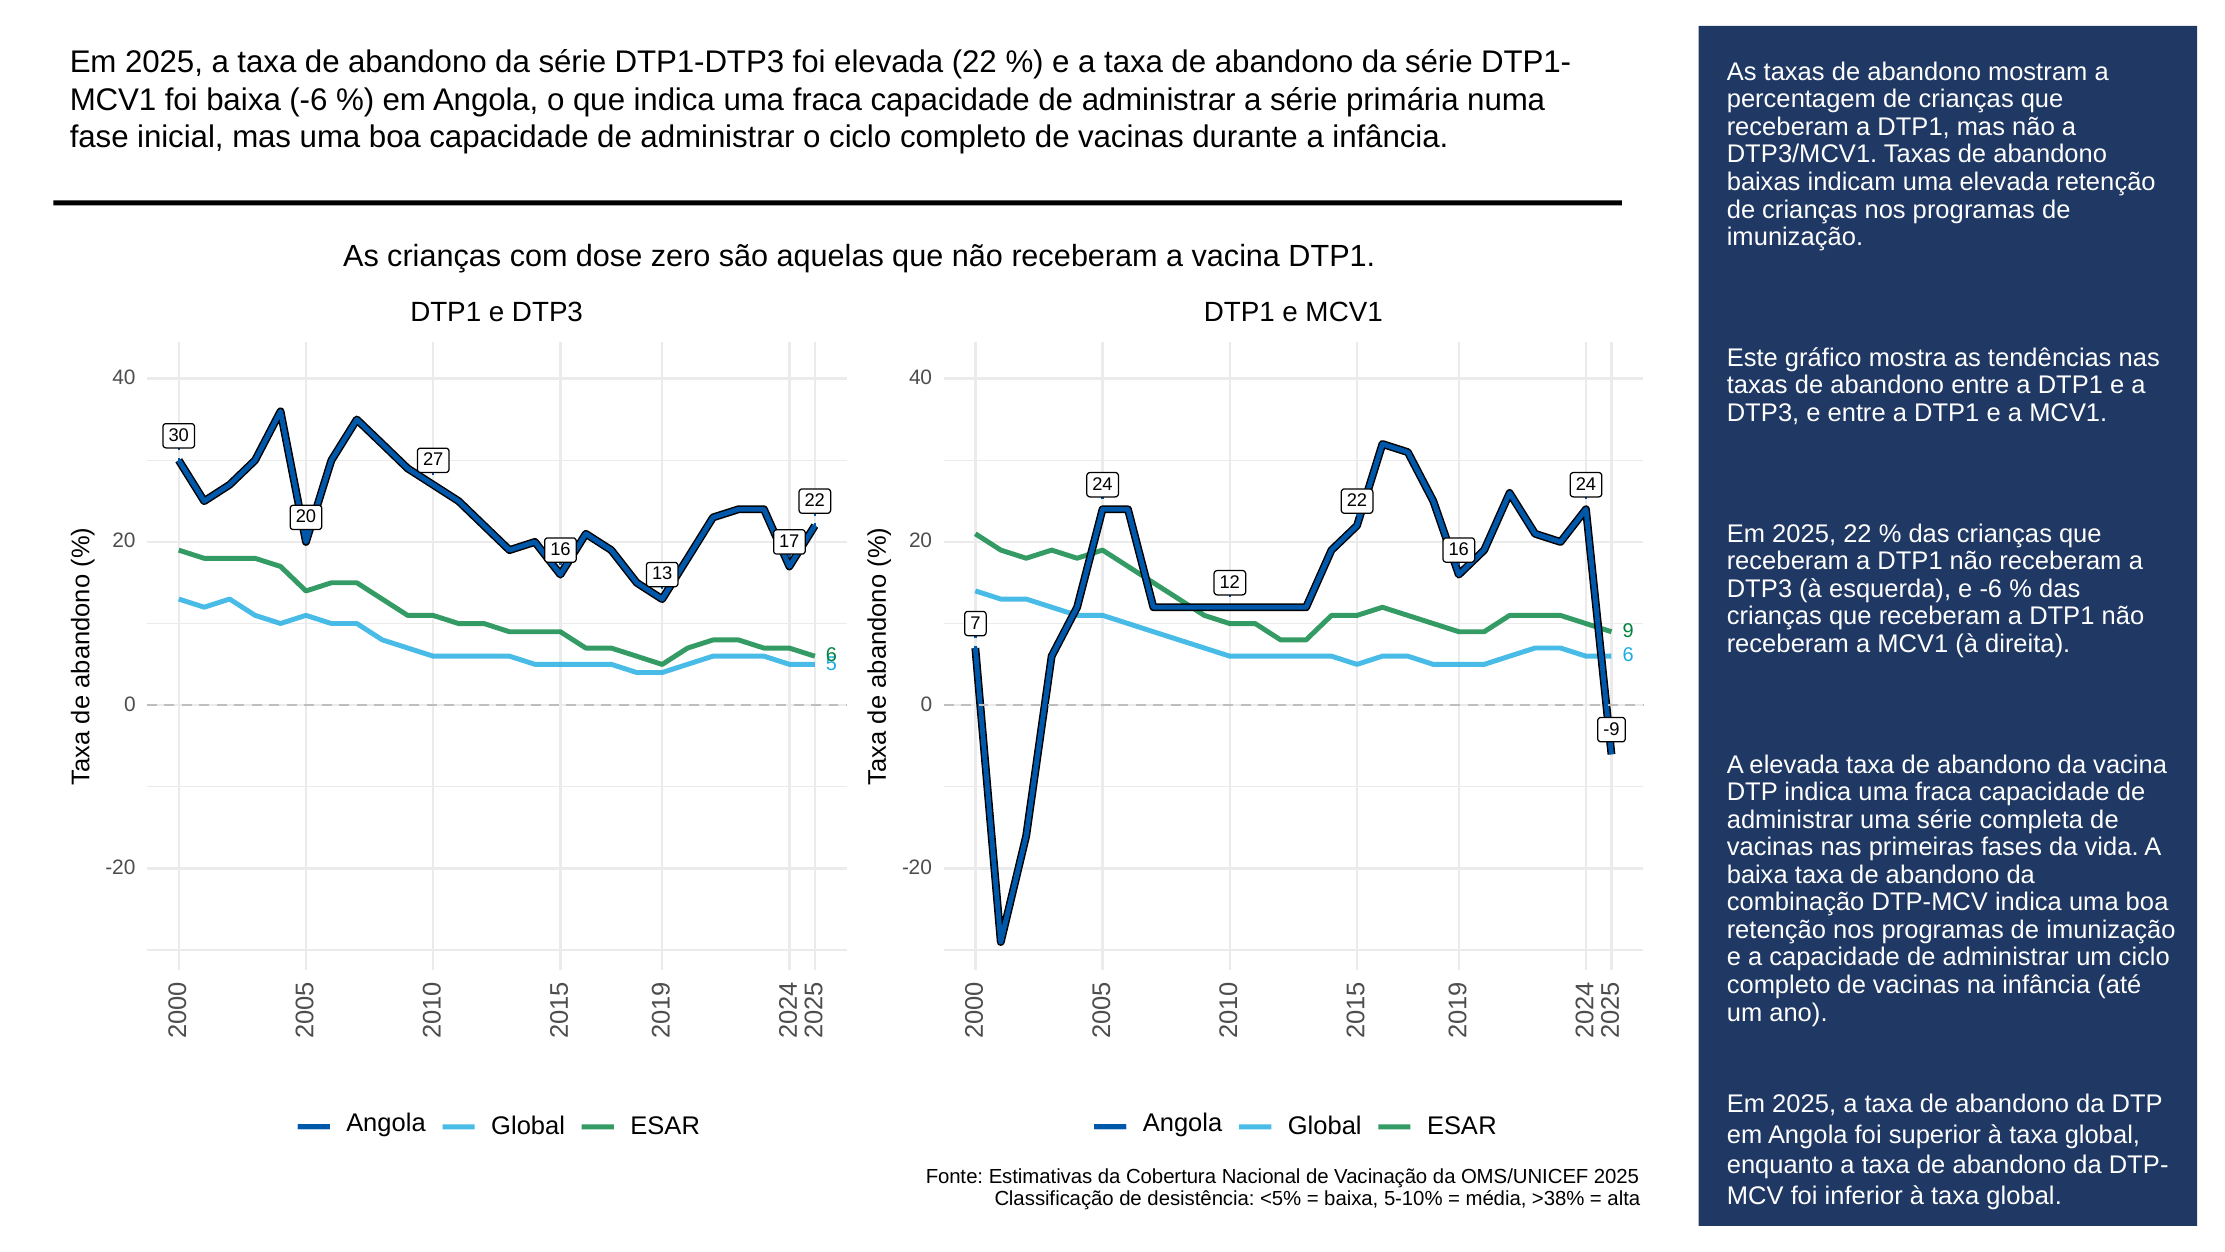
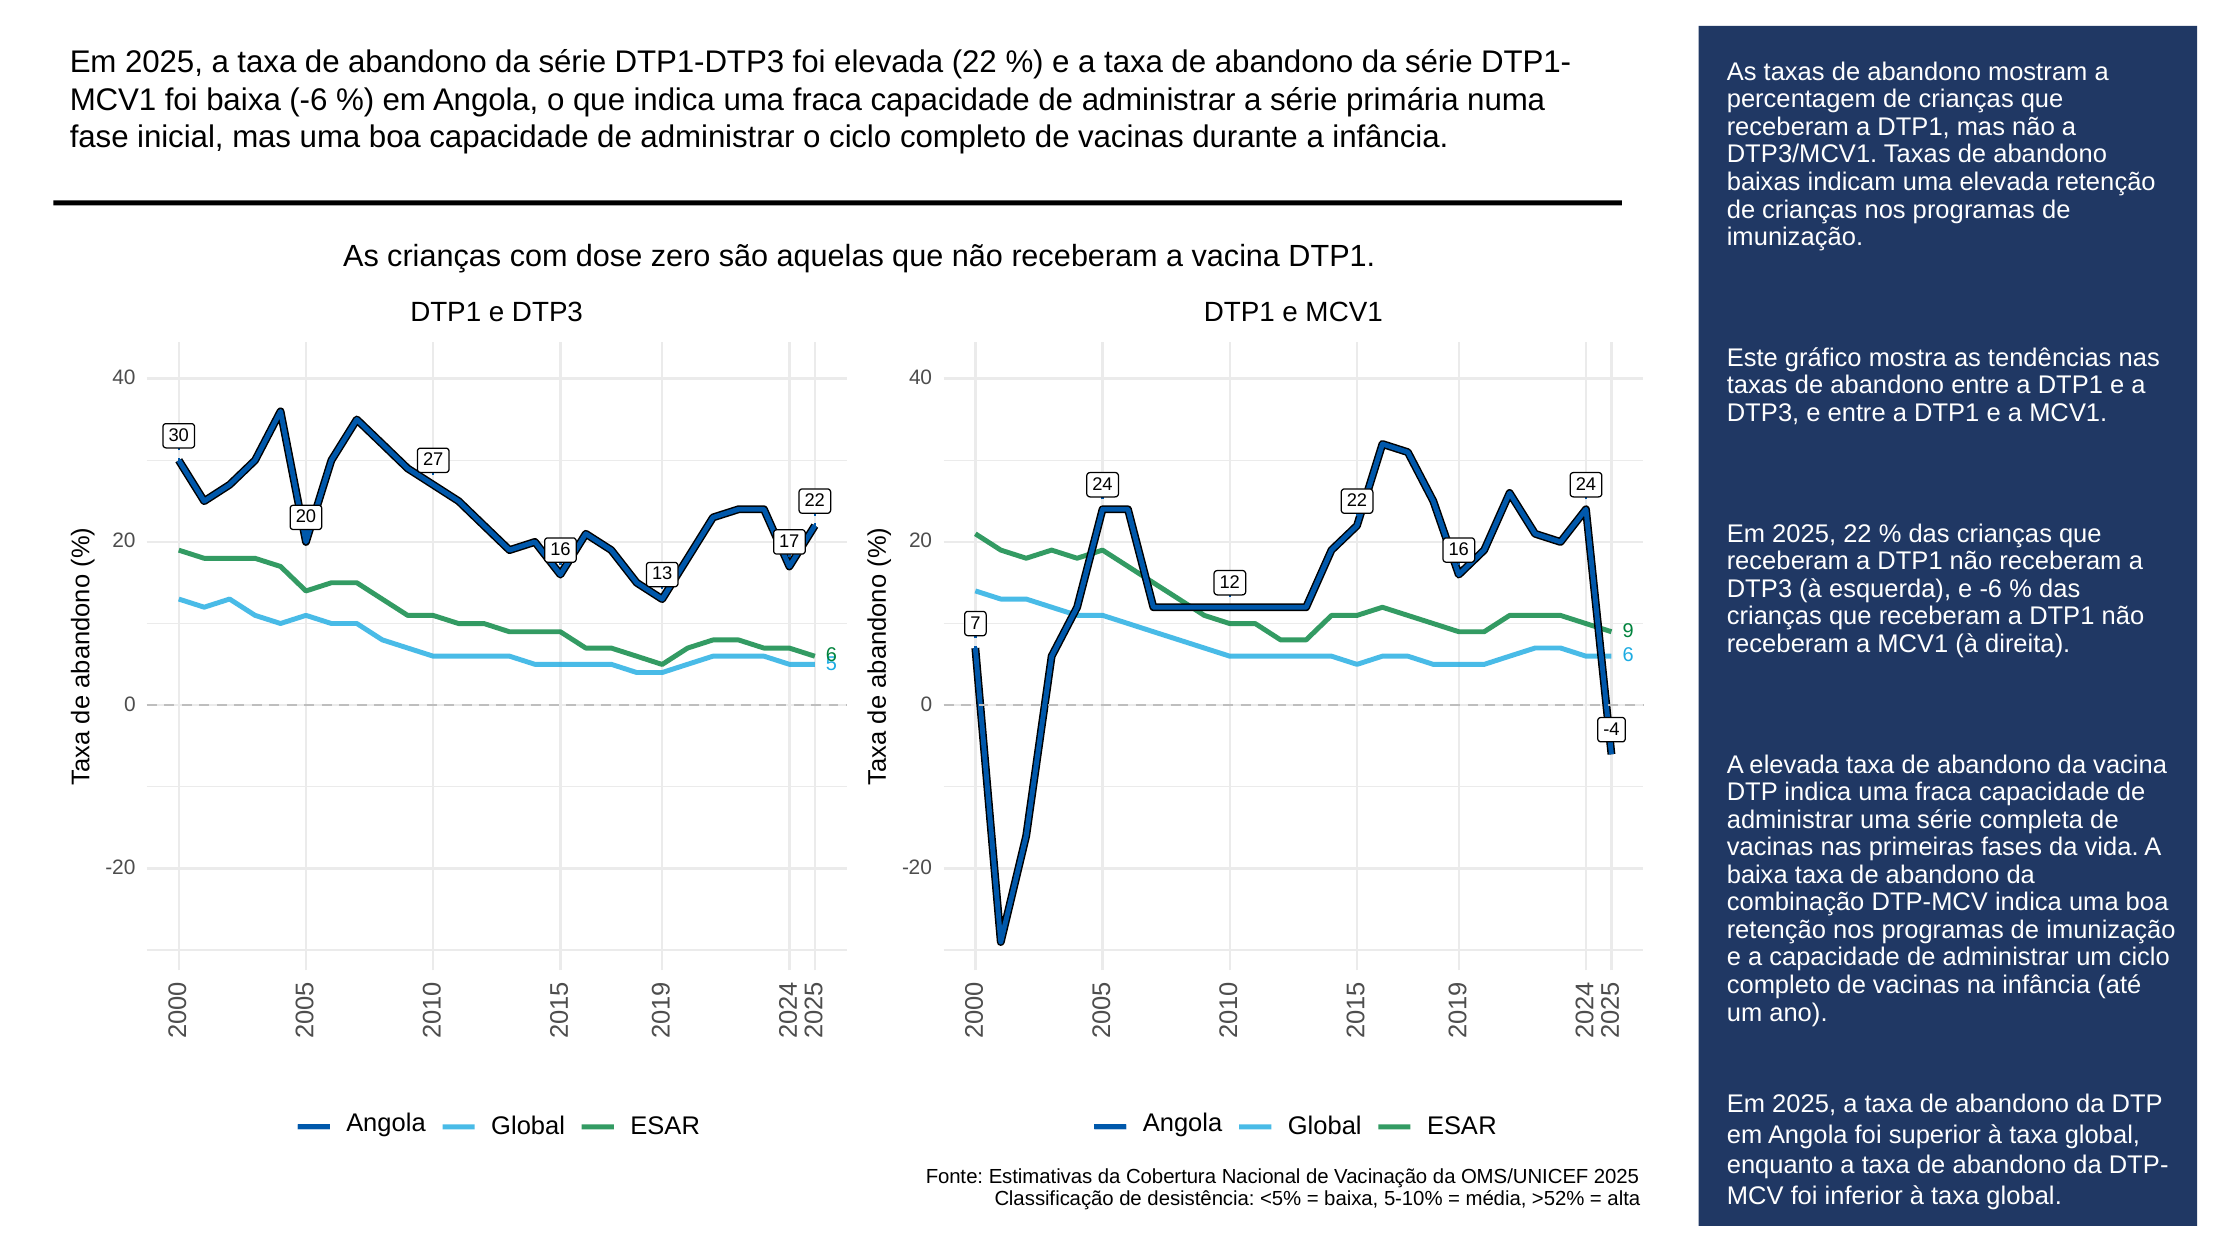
-9: -9 -> -4
>38%: >38% -> >52%
